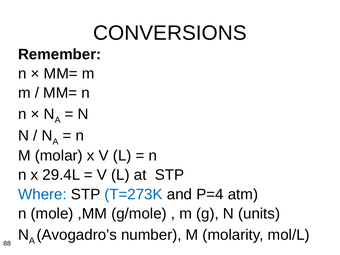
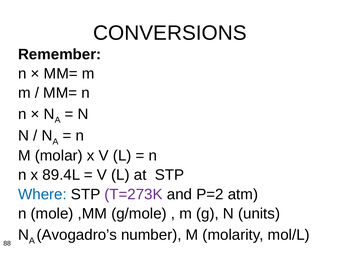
29.4L: 29.4L -> 89.4L
T=273K colour: blue -> purple
P=4: P=4 -> P=2
